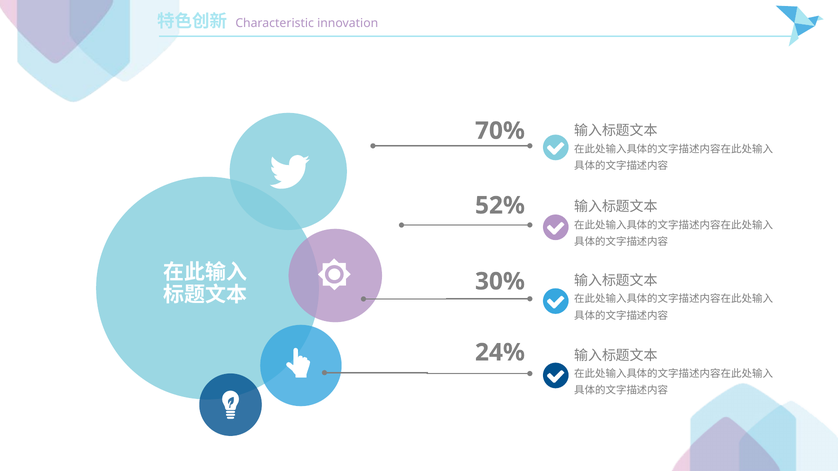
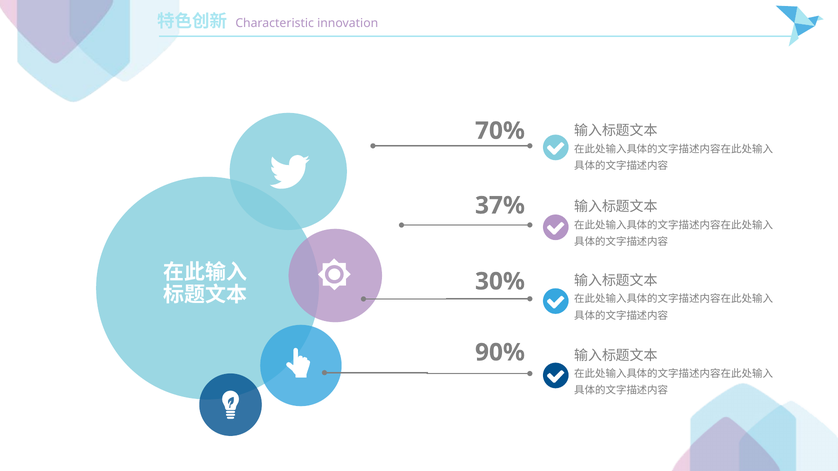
52%: 52% -> 37%
24%: 24% -> 90%
